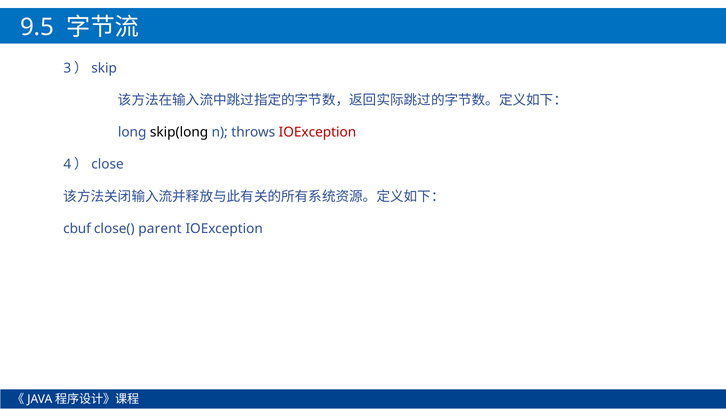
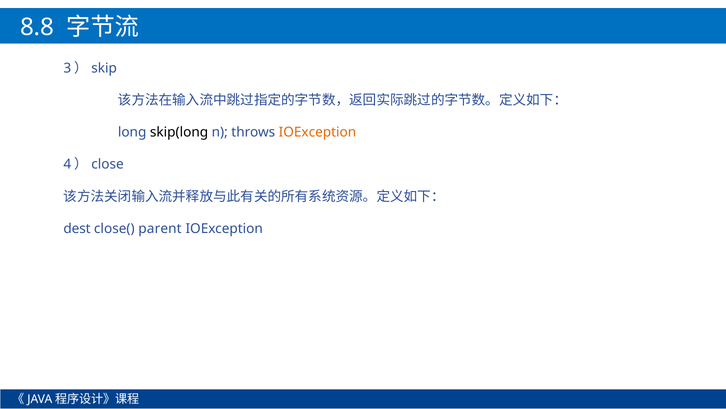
9.5: 9.5 -> 8.8
IOException at (317, 132) colour: red -> orange
cbuf: cbuf -> dest
